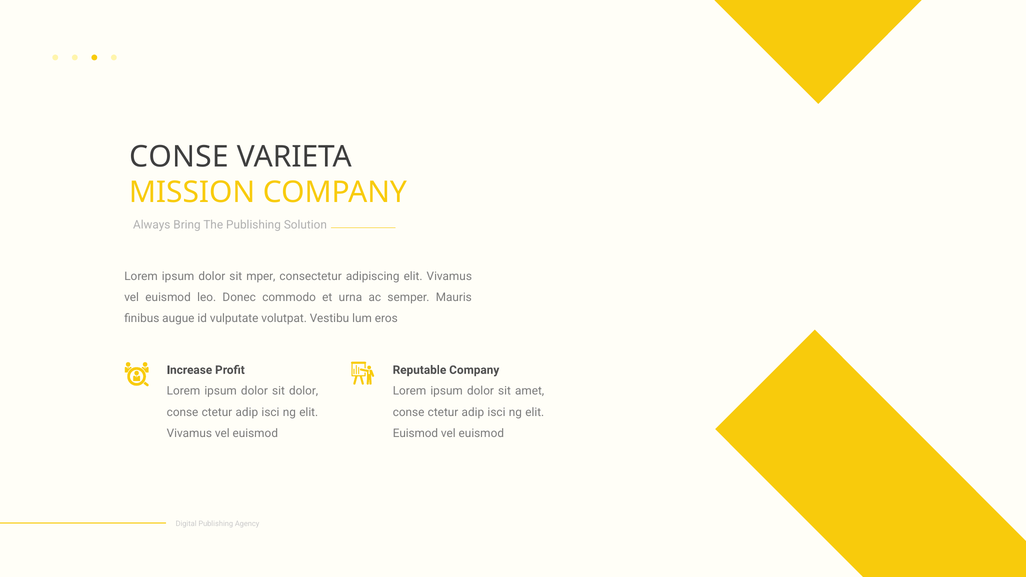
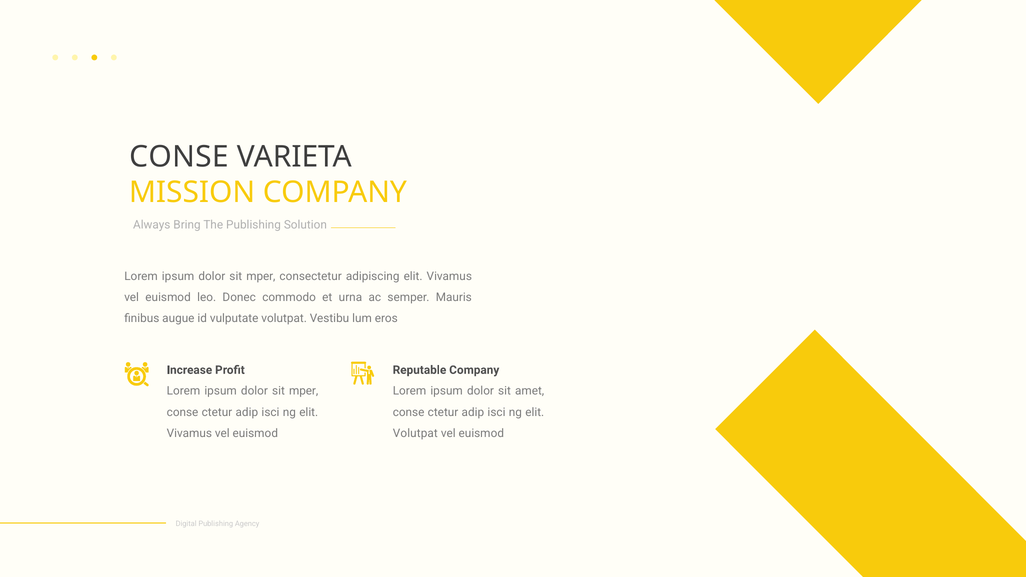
dolor at (304, 391): dolor -> mper
Euismod at (415, 433): Euismod -> Volutpat
